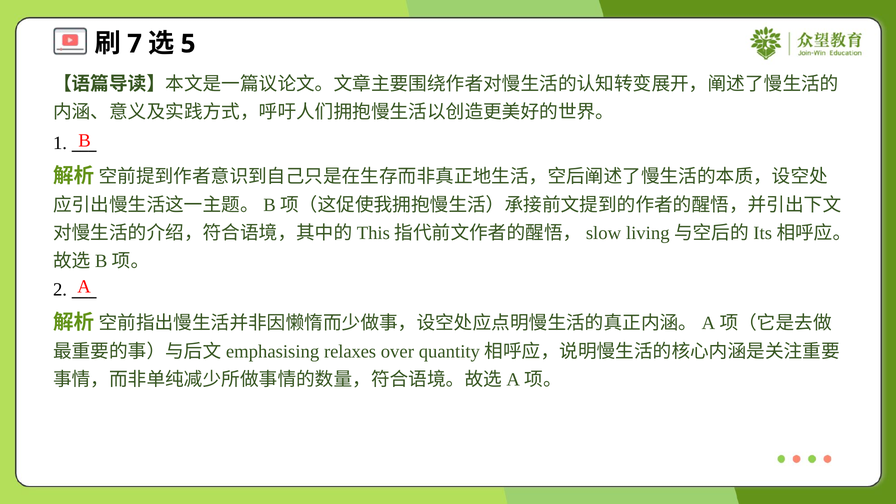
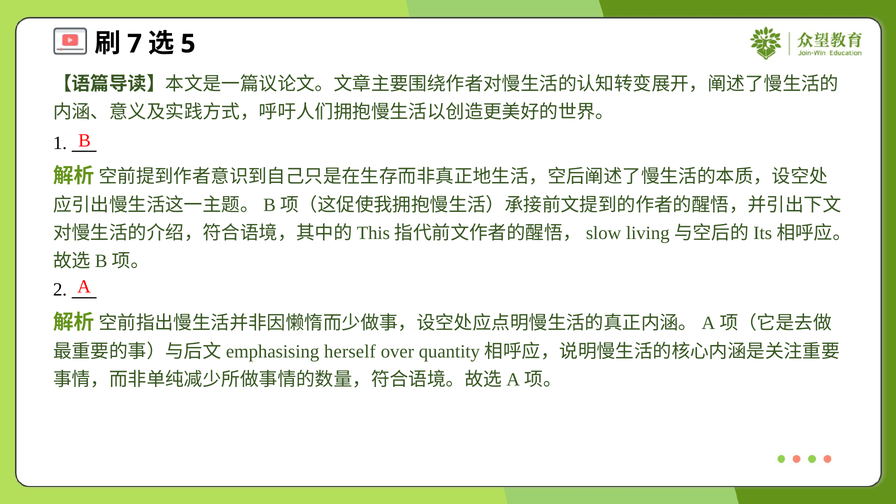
relaxes: relaxes -> herself
